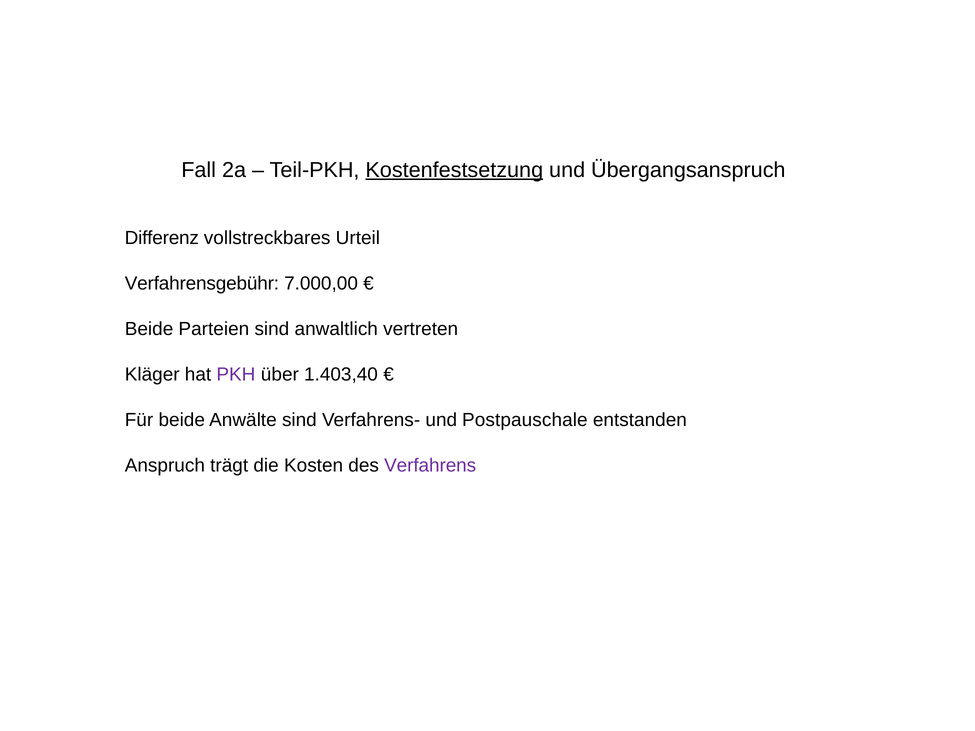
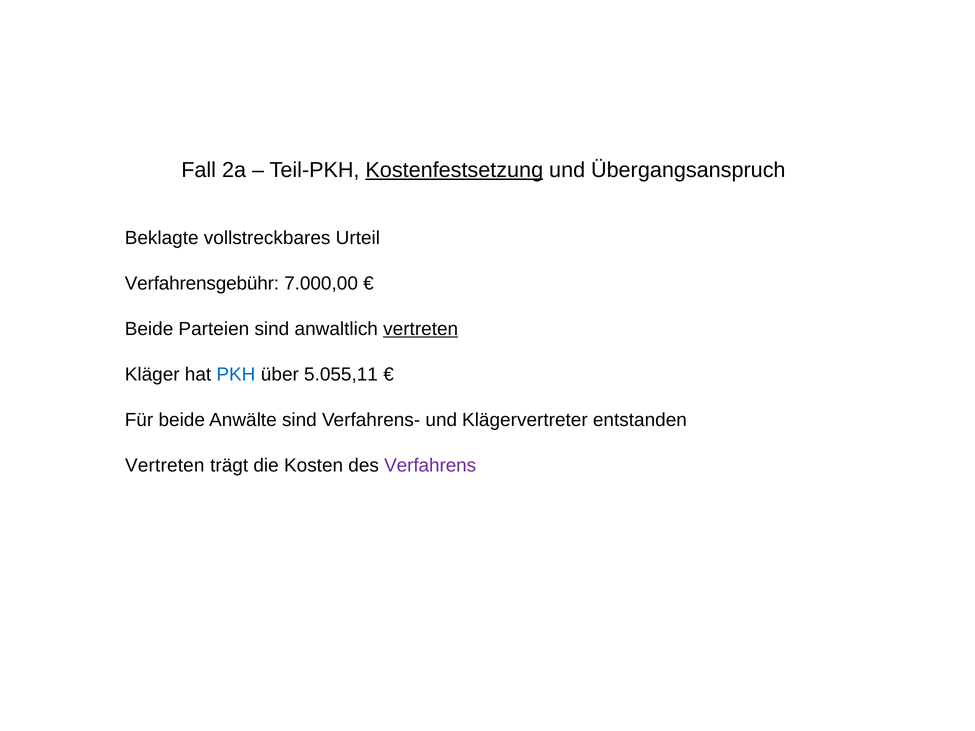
Differenz: Differenz -> Beklagte
vertreten at (421, 329) underline: none -> present
PKH colour: purple -> blue
1.403,40: 1.403,40 -> 5.055,11
Postpauschale: Postpauschale -> Klägervertreter
Anspruch at (165, 466): Anspruch -> Vertreten
